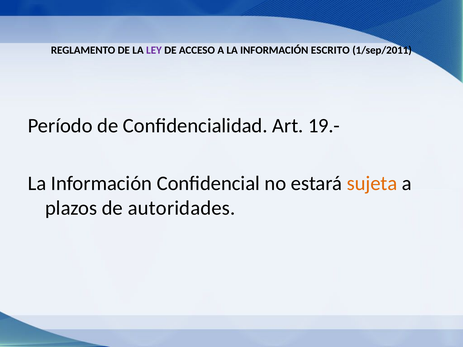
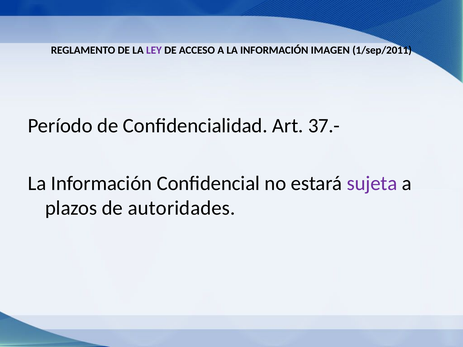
ESCRITO: ESCRITO -> IMAGEN
19.-: 19.- -> 37.-
sujeta colour: orange -> purple
